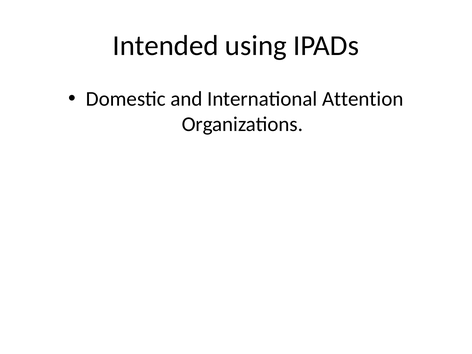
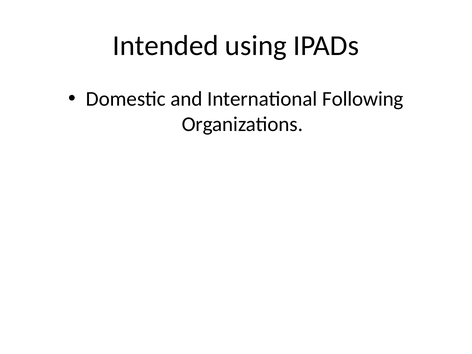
Attention: Attention -> Following
